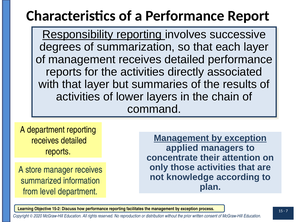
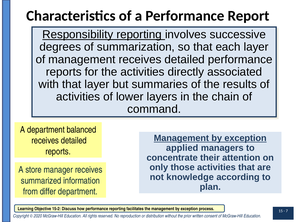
department reporting: reporting -> balanced
level: level -> differ
